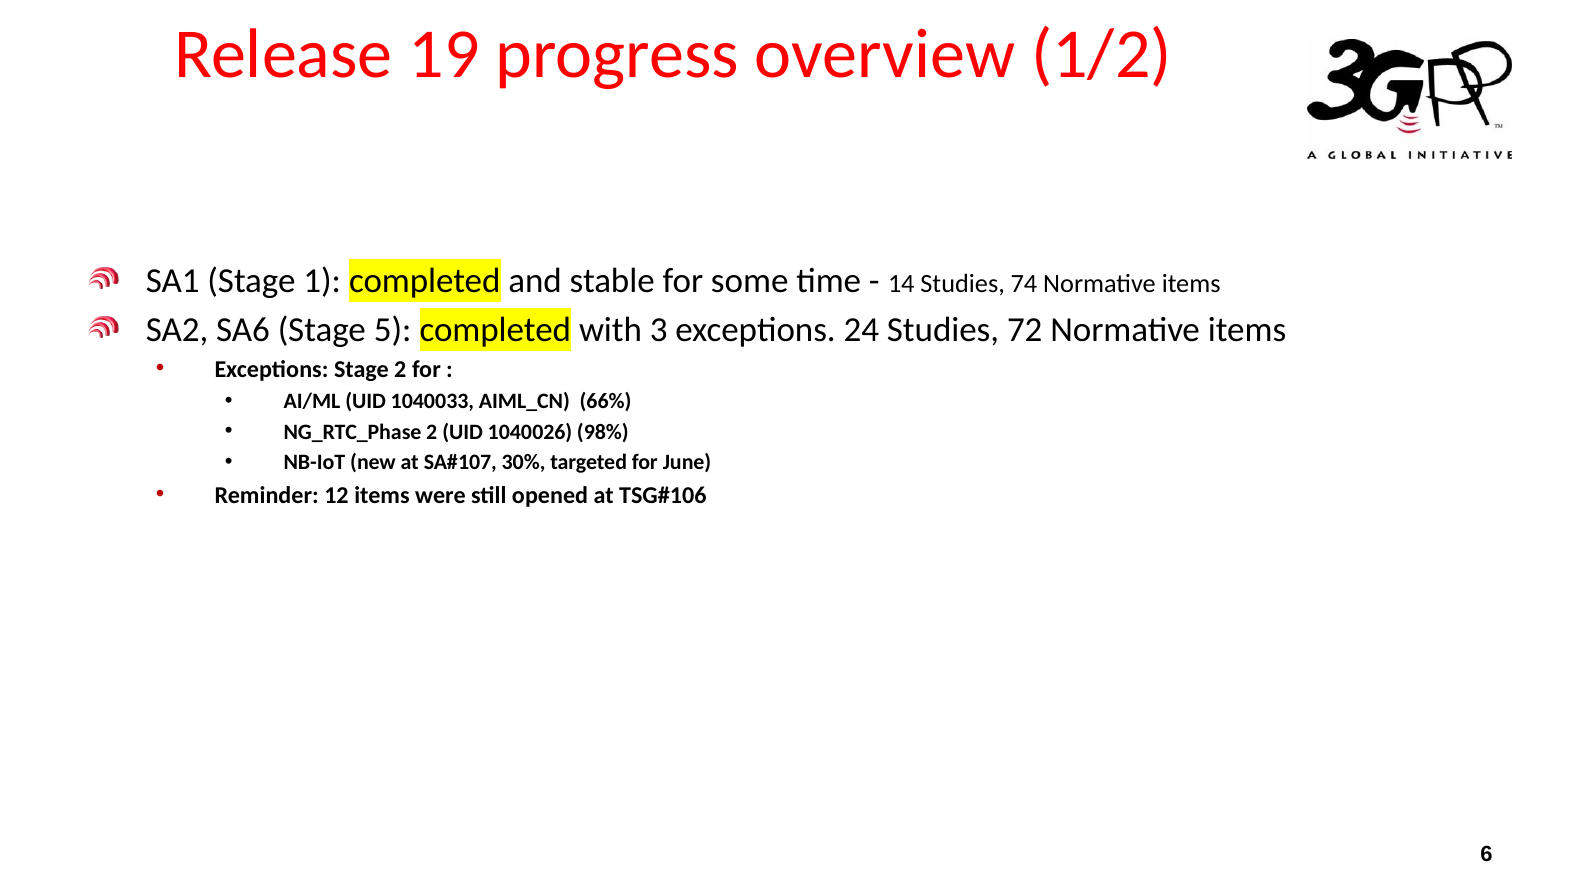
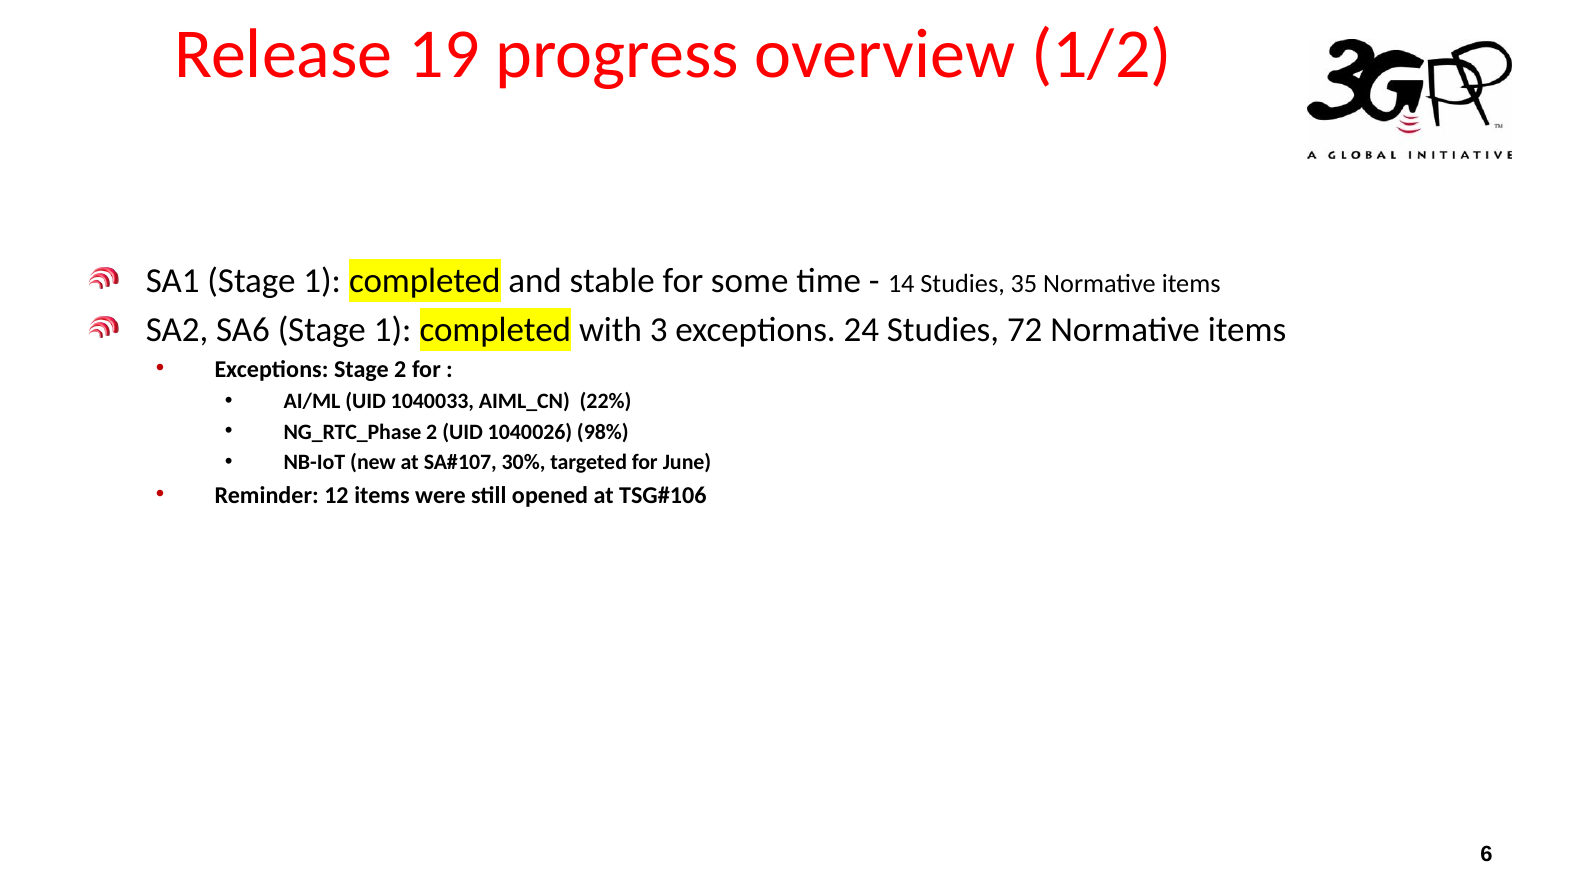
74: 74 -> 35
SA6 Stage 5: 5 -> 1
66%: 66% -> 22%
